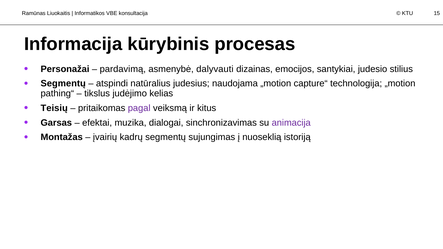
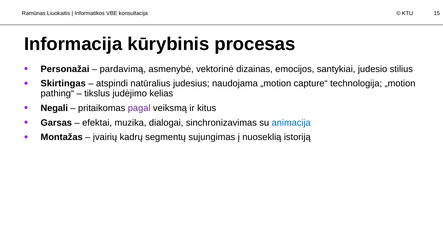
dalyvauti: dalyvauti -> vektorinė
Segmentų at (63, 84): Segmentų -> Skirtingas
Teisių: Teisių -> Negali
animacija colour: purple -> blue
